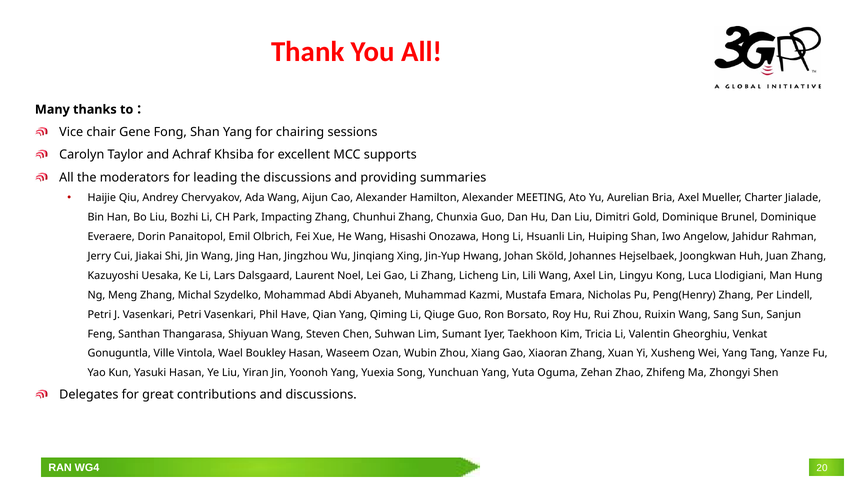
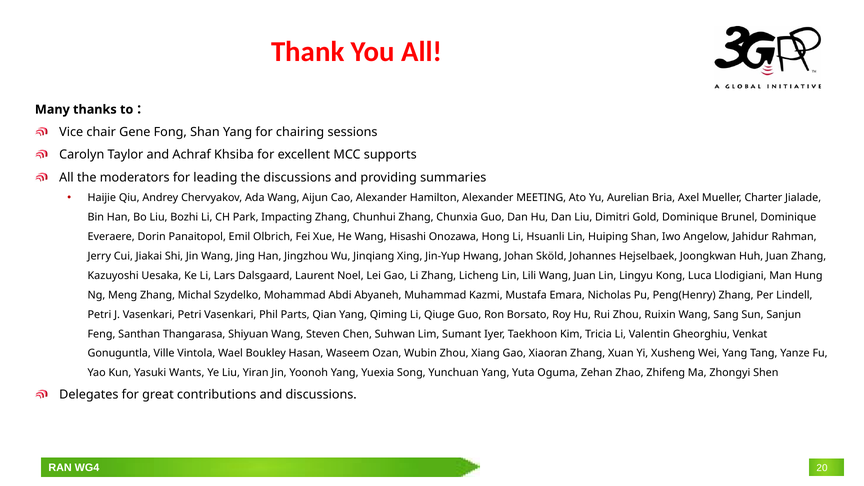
Wang Axel: Axel -> Juan
Have: Have -> Parts
Yasuki Hasan: Hasan -> Wants
